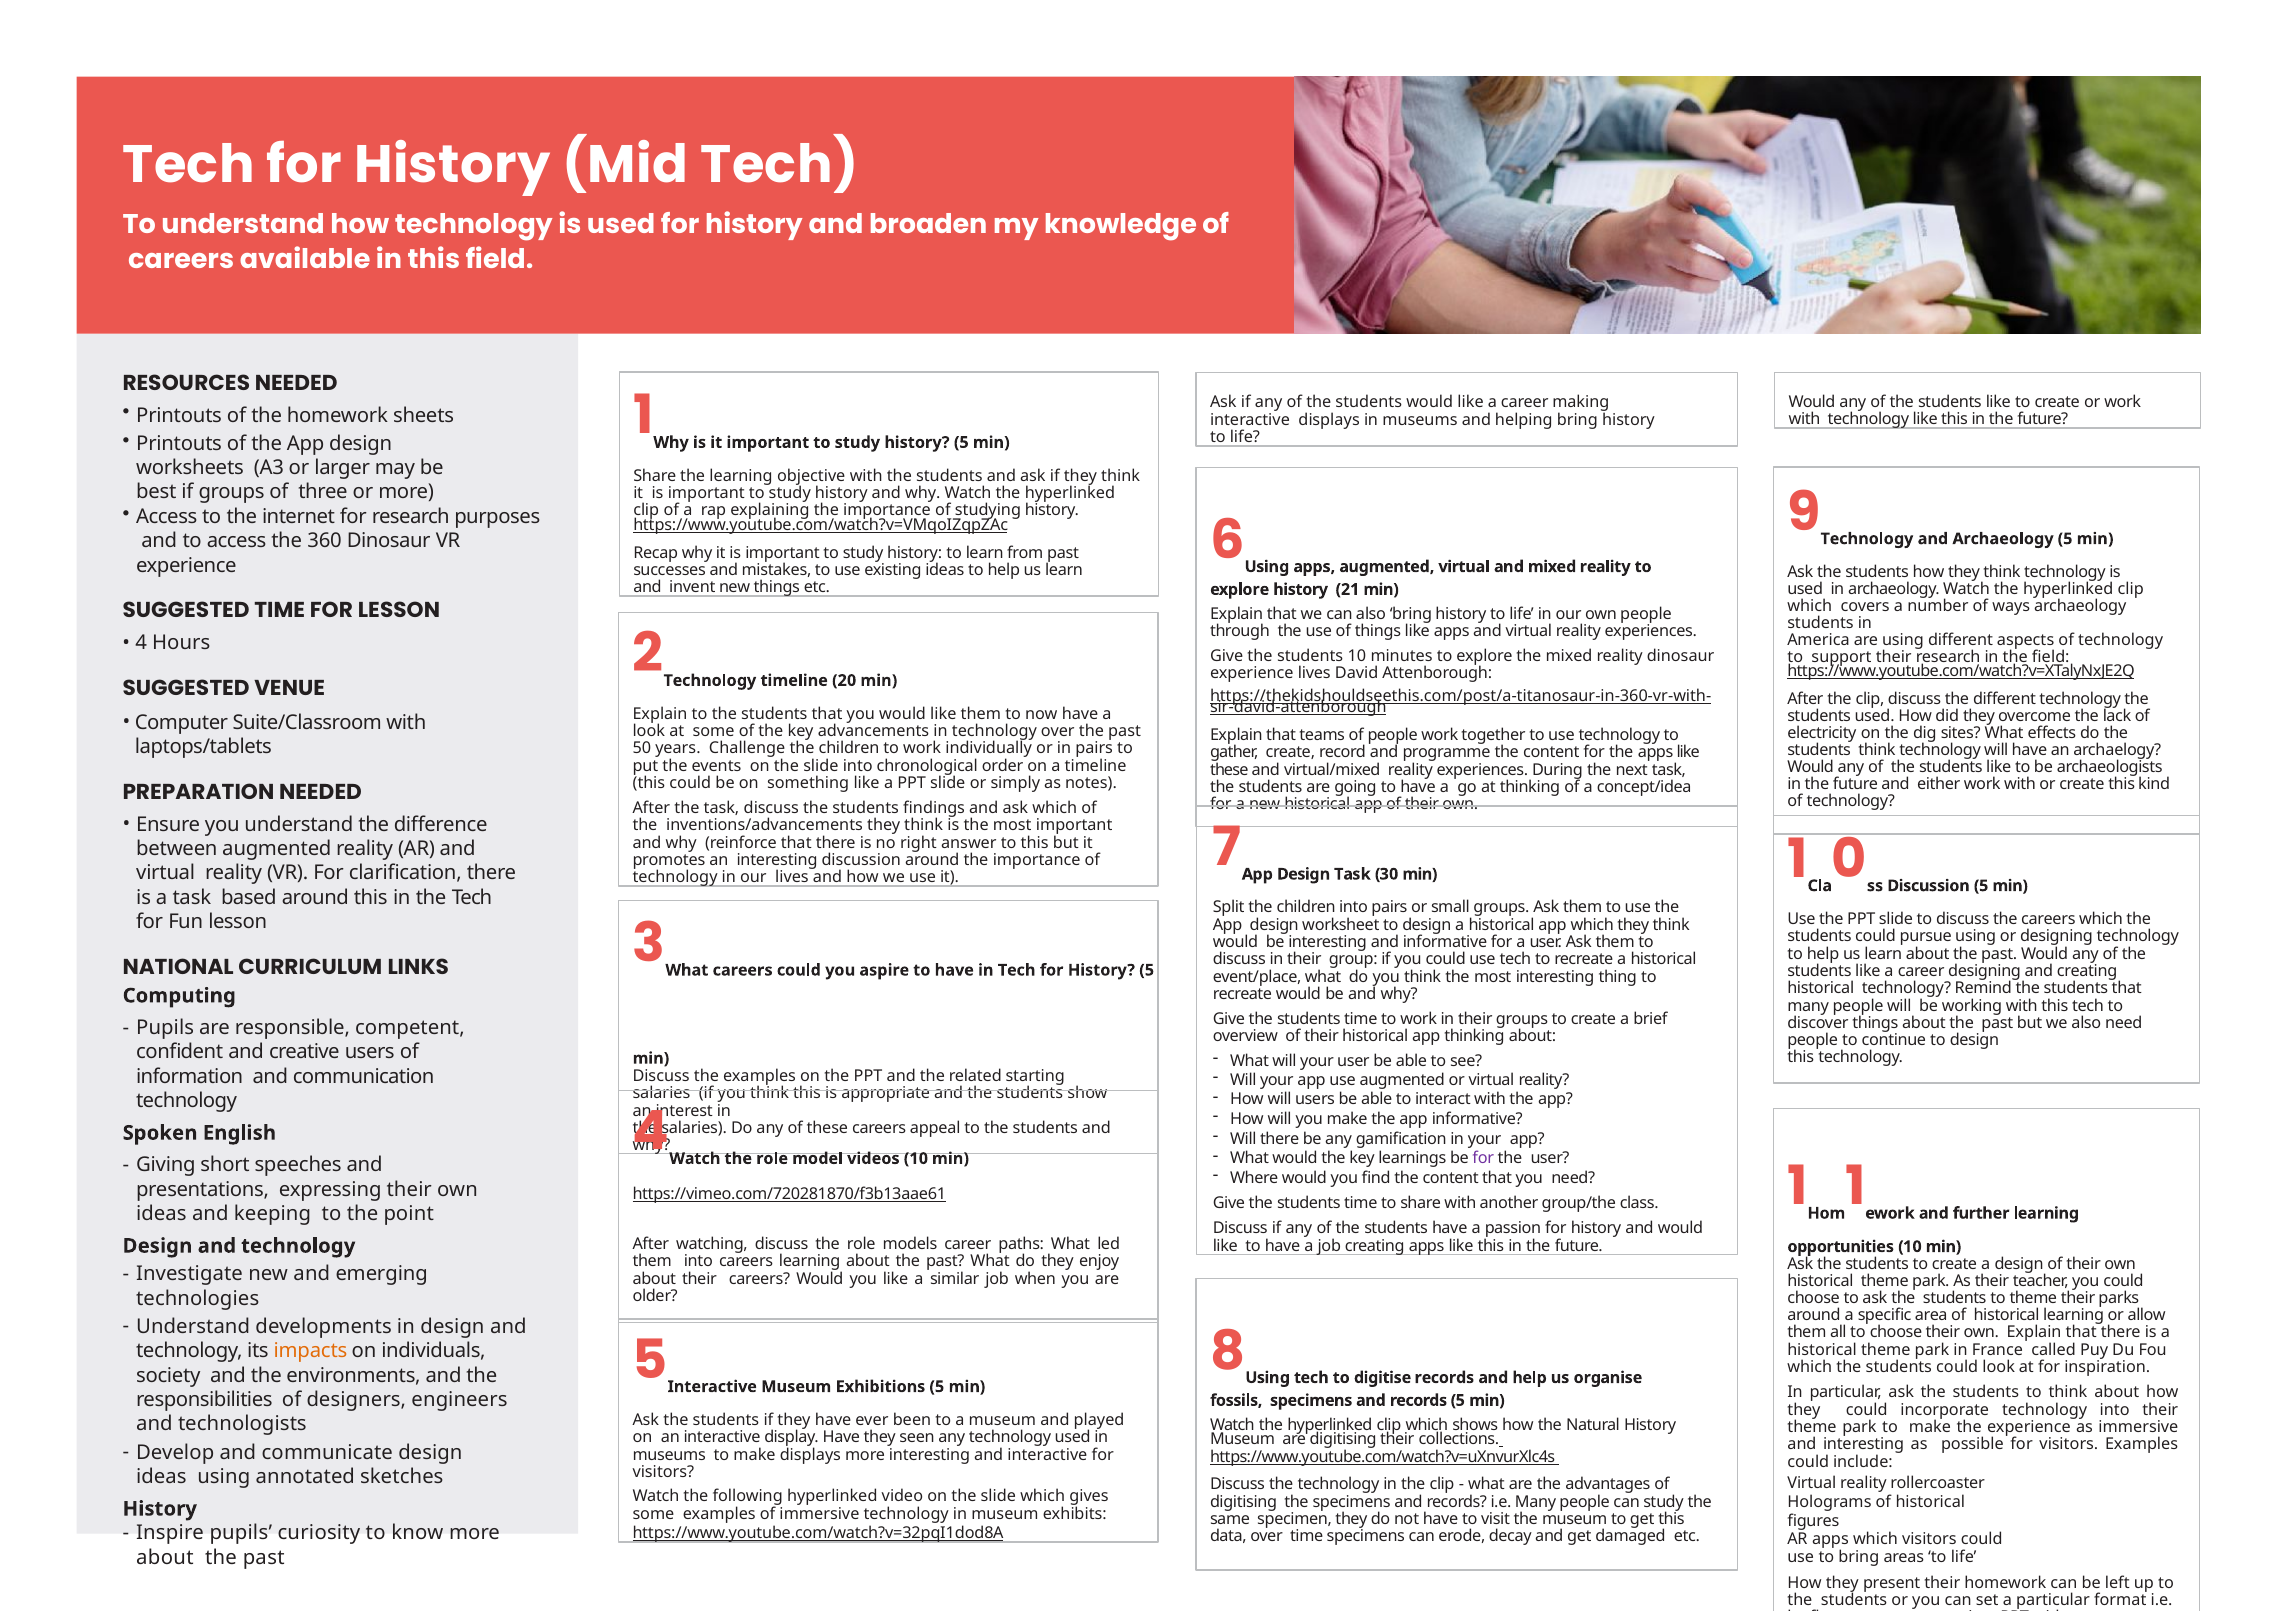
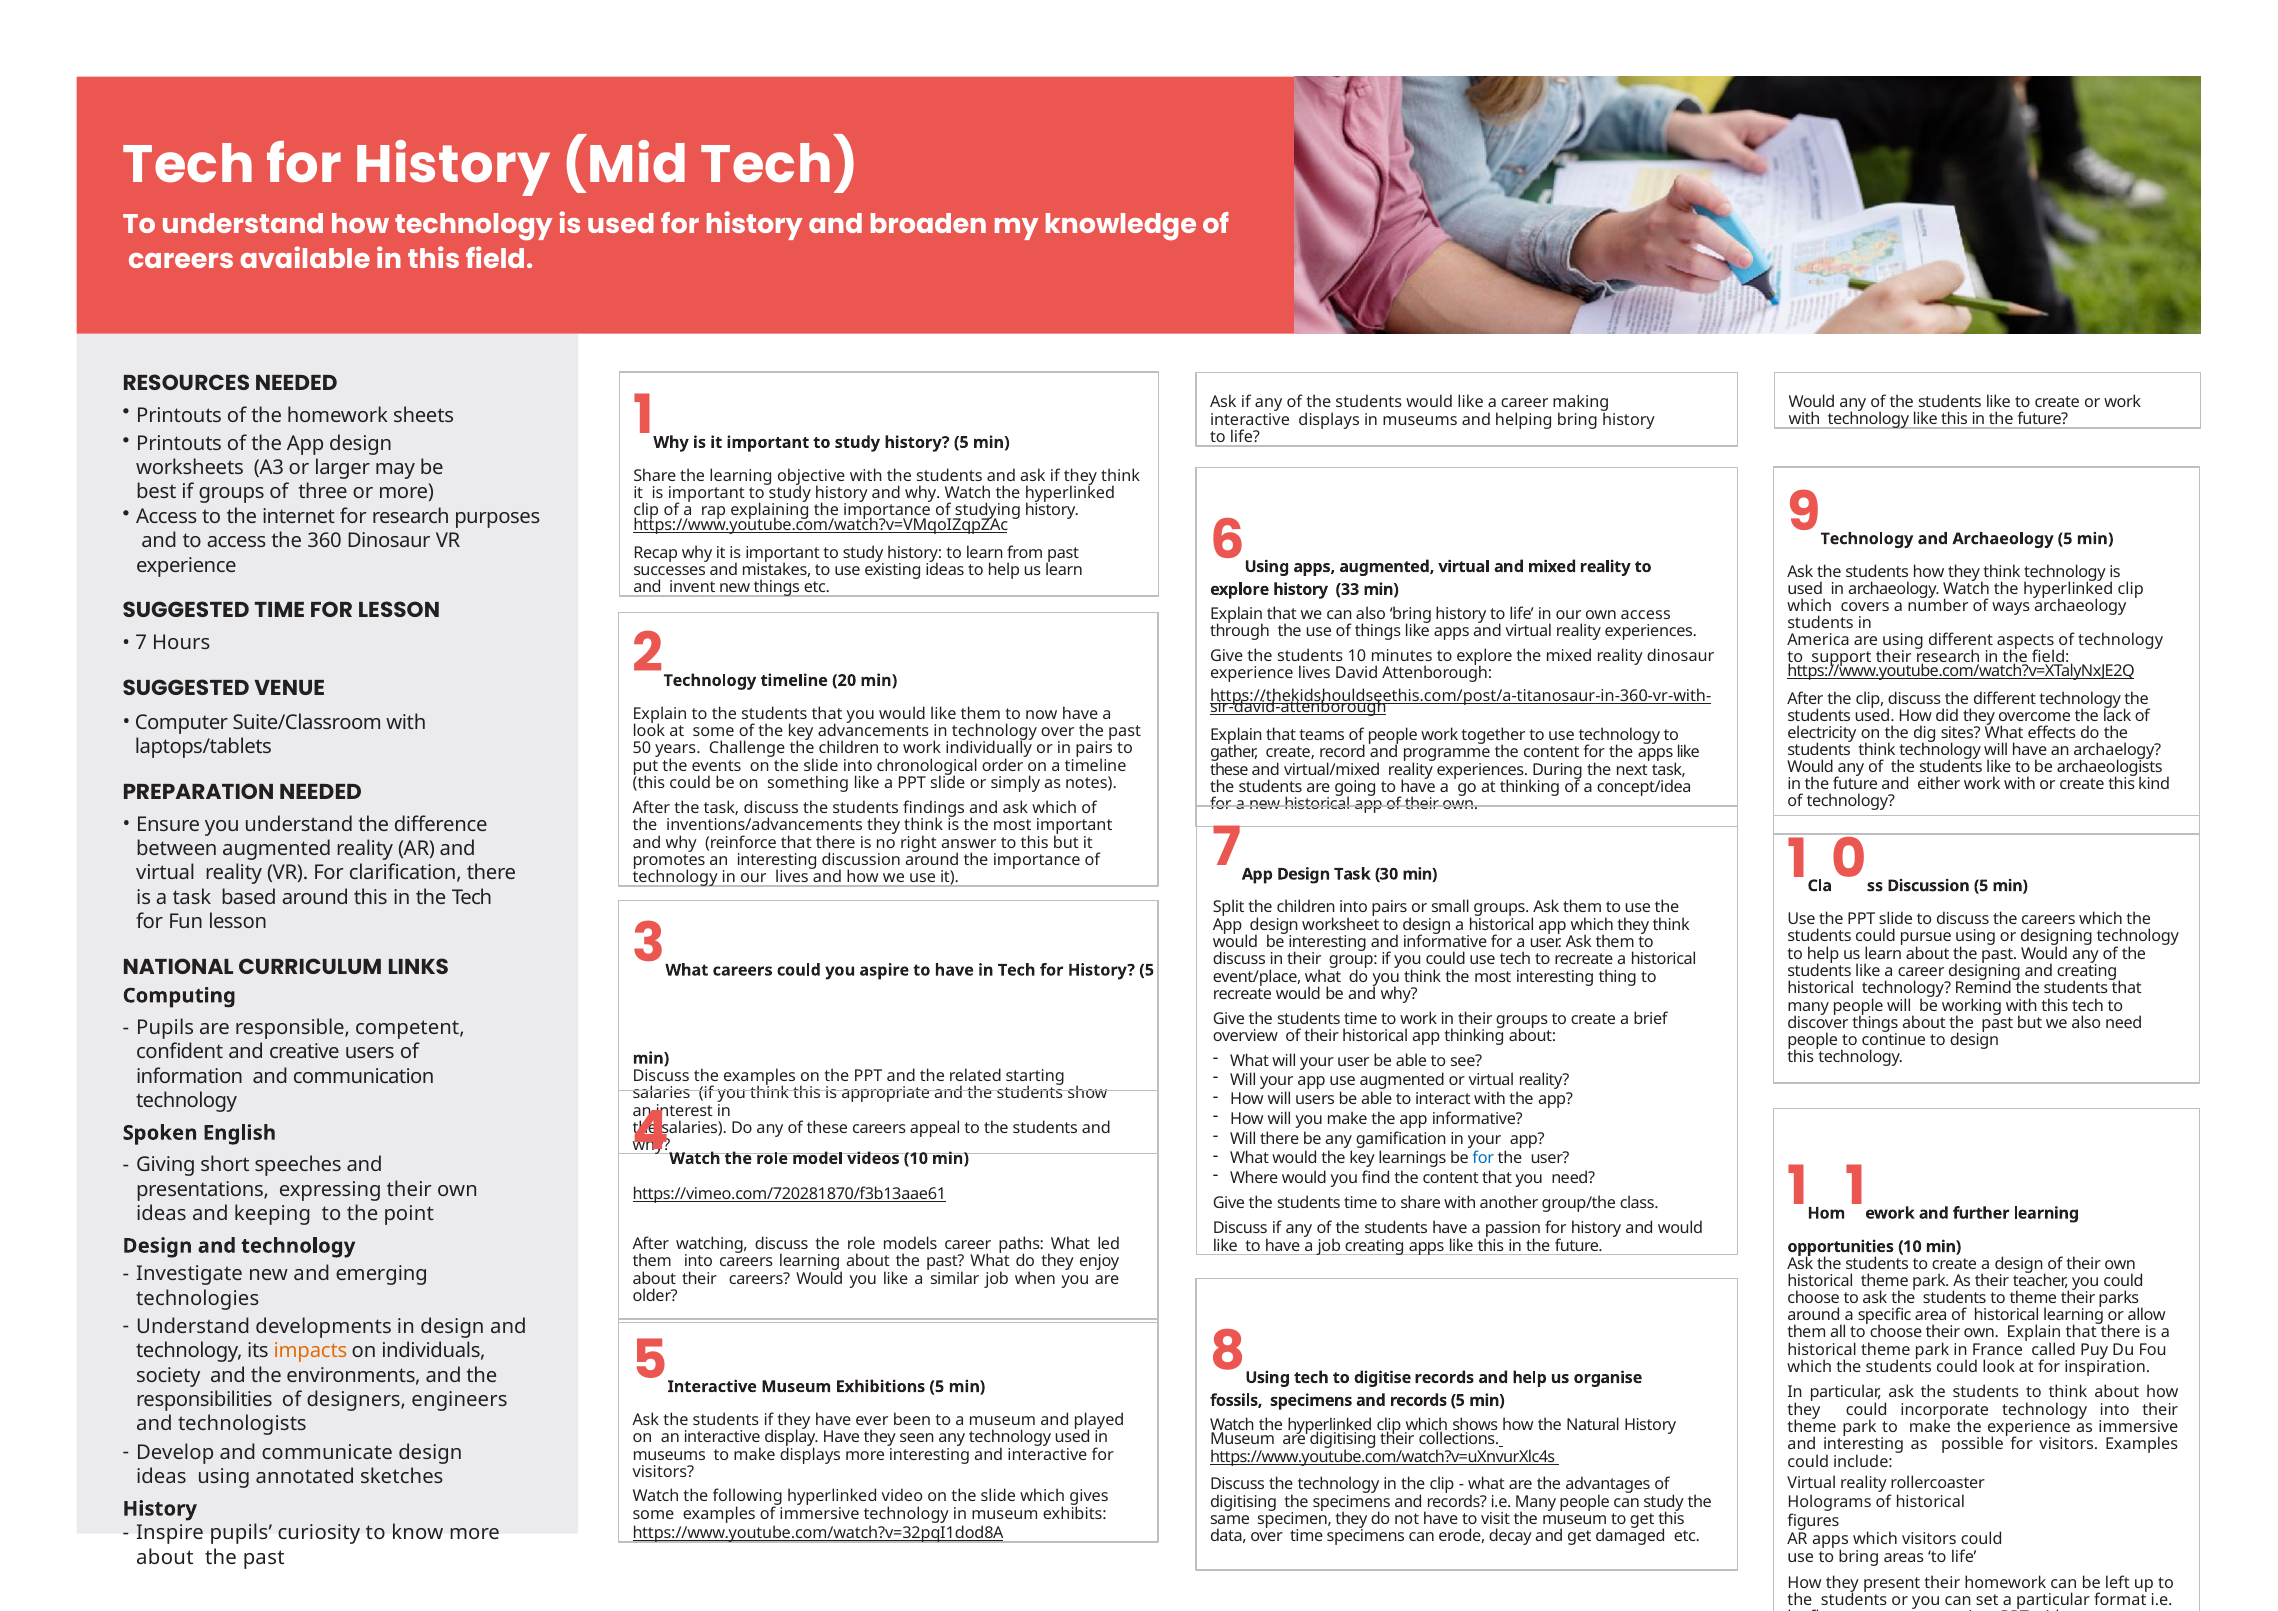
21: 21 -> 33
own people: people -> access
4 at (141, 643): 4 -> 7
for at (1483, 1159) colour: purple -> blue
